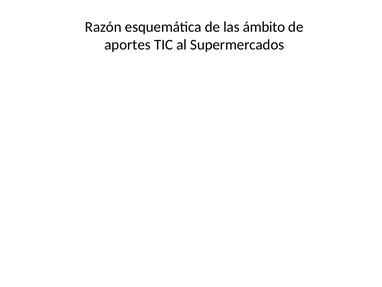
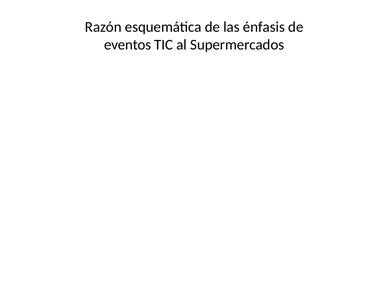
ámbito: ámbito -> énfasis
aportes: aportes -> eventos
